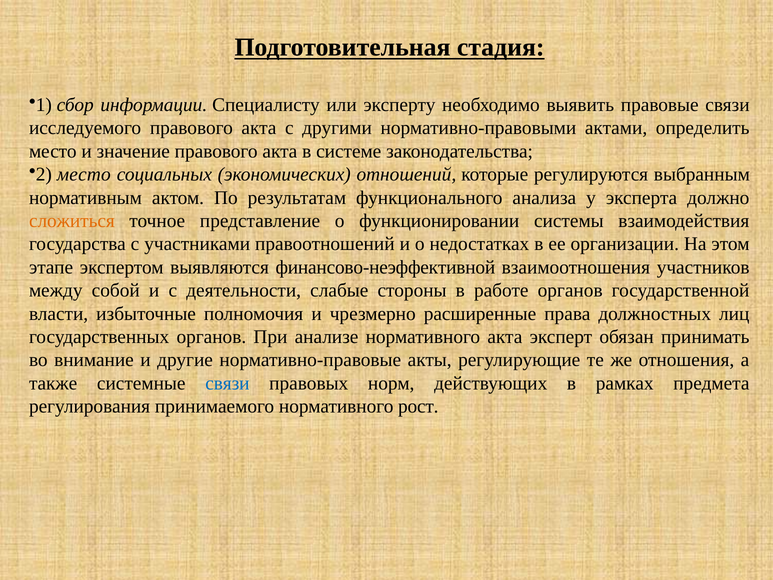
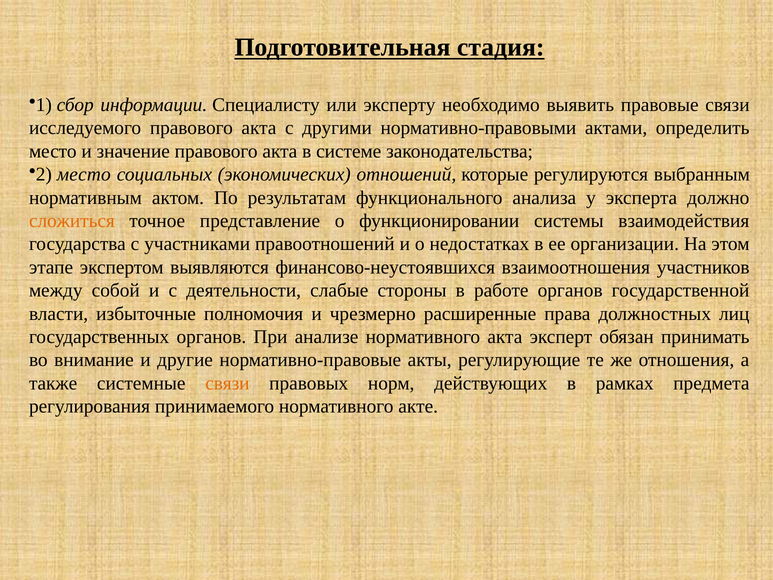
финансово-неэффективной: финансово-неэффективной -> финансово-неустоявшихся
связи at (227, 383) colour: blue -> orange
рост: рост -> акте
